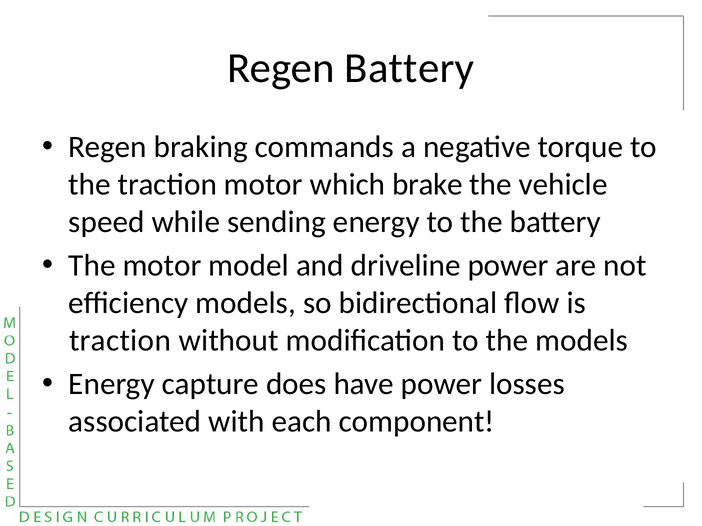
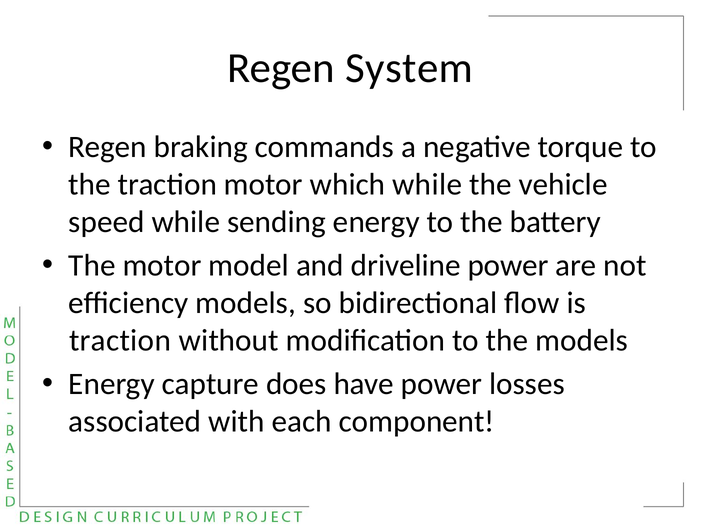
Regen Battery: Battery -> System
which brake: brake -> while
